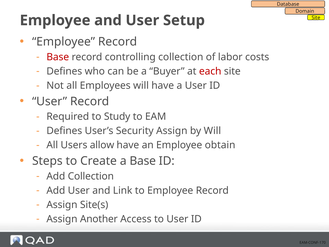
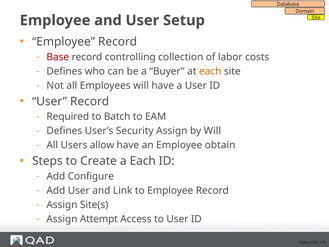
each at (210, 71) colour: red -> orange
Study: Study -> Batch
a Base: Base -> Each
Add Collection: Collection -> Configure
Another: Another -> Attempt
